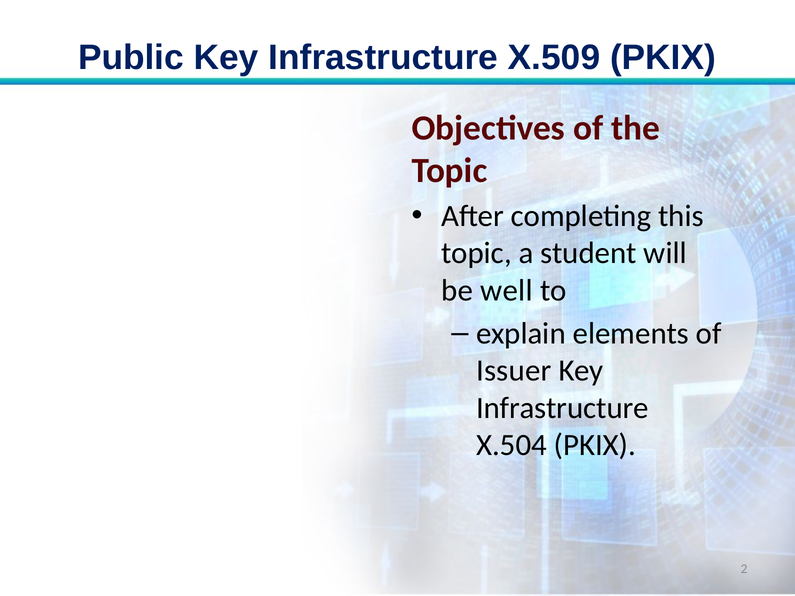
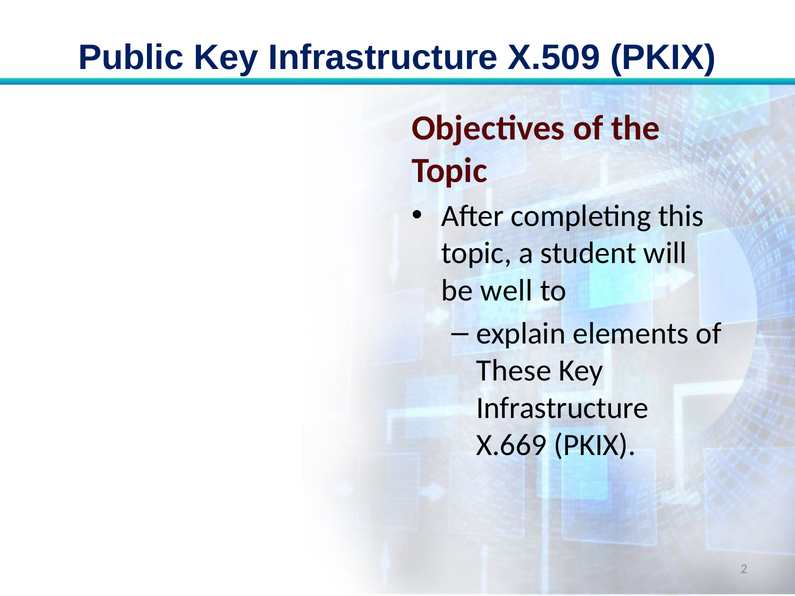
Issuer: Issuer -> These
X.504: X.504 -> X.669
